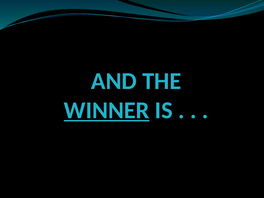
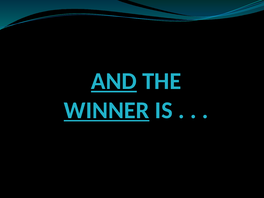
AND underline: none -> present
